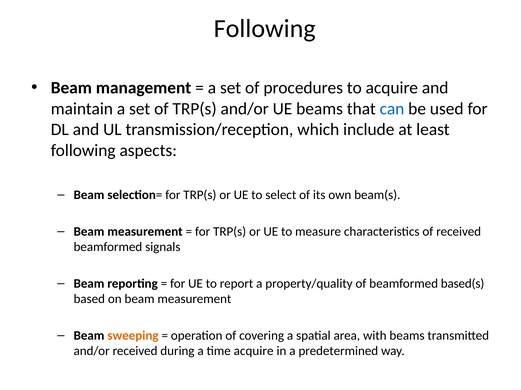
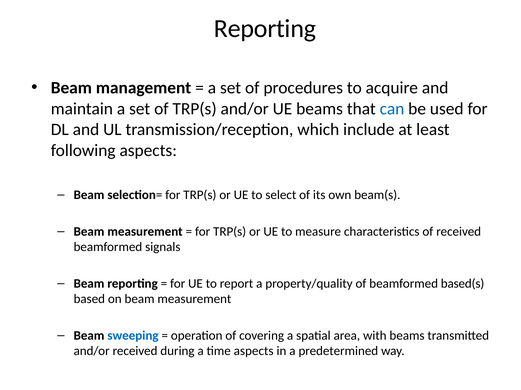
Following at (265, 29): Following -> Reporting
sweeping colour: orange -> blue
time acquire: acquire -> aspects
